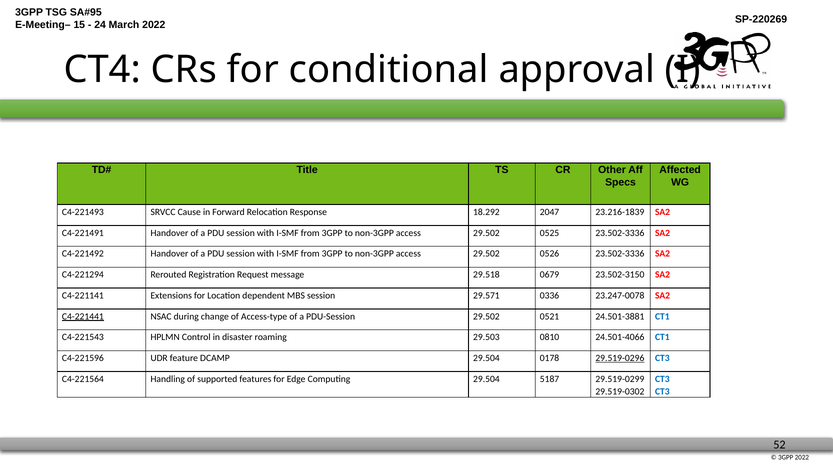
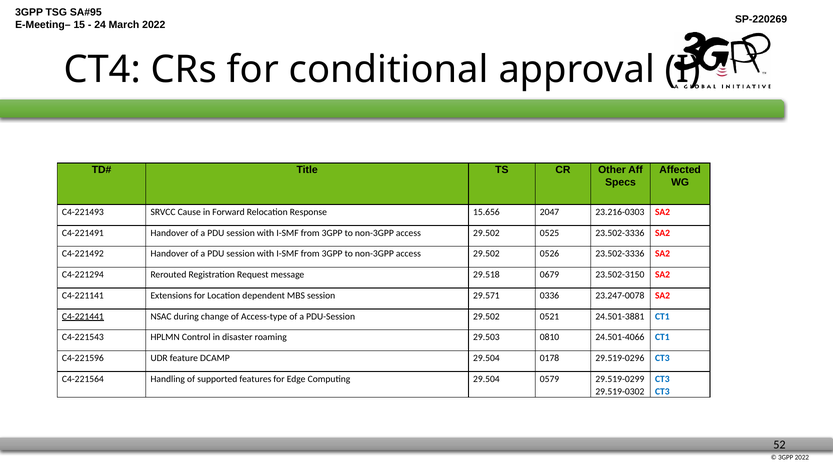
18.292: 18.292 -> 15.656
23.216-1839: 23.216-1839 -> 23.216-0303
29.519-0296 underline: present -> none
5187: 5187 -> 0579
